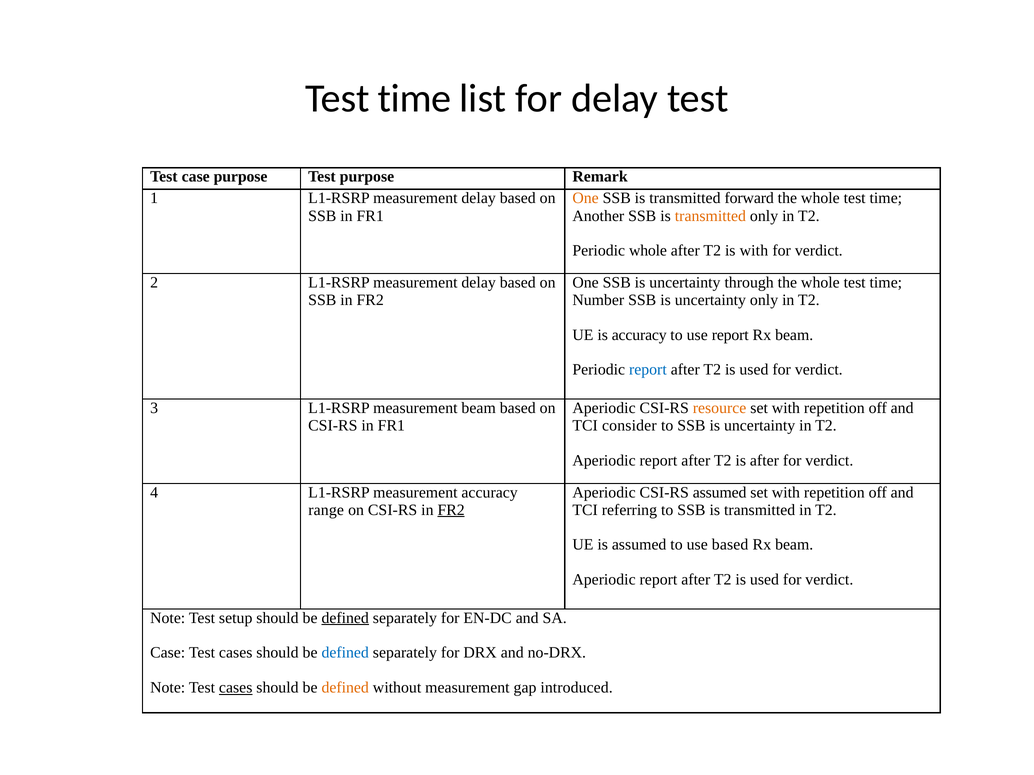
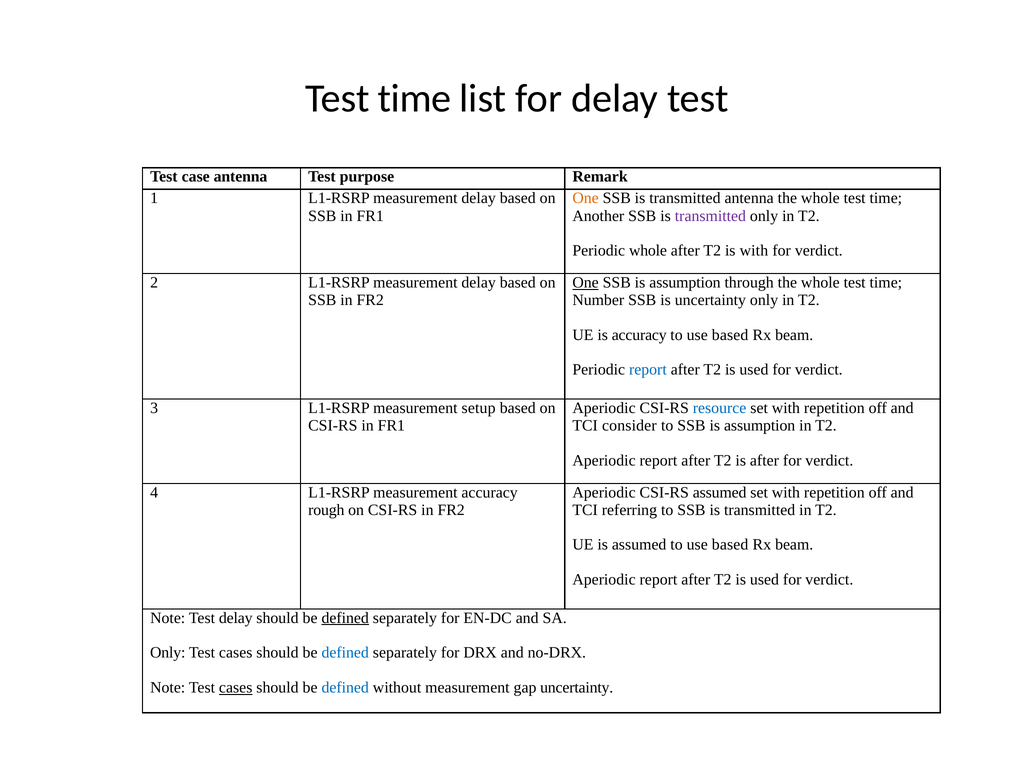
case purpose: purpose -> antenna
transmitted forward: forward -> antenna
transmitted at (710, 216) colour: orange -> purple
One at (586, 283) underline: none -> present
uncertainty at (685, 283): uncertainty -> assumption
report at (730, 335): report -> based
measurement beam: beam -> setup
resource colour: orange -> blue
to SSB is uncertainty: uncertainty -> assumption
range: range -> rough
FR2 at (451, 510) underline: present -> none
Test setup: setup -> delay
Case at (168, 653): Case -> Only
defined at (345, 688) colour: orange -> blue
gap introduced: introduced -> uncertainty
